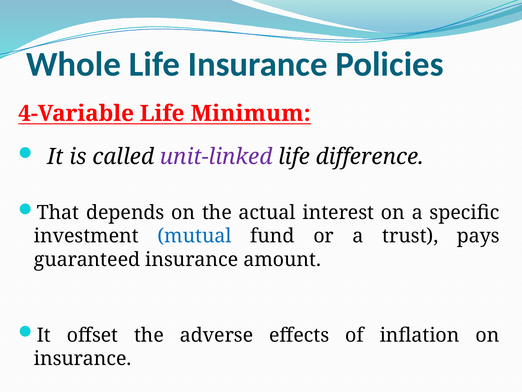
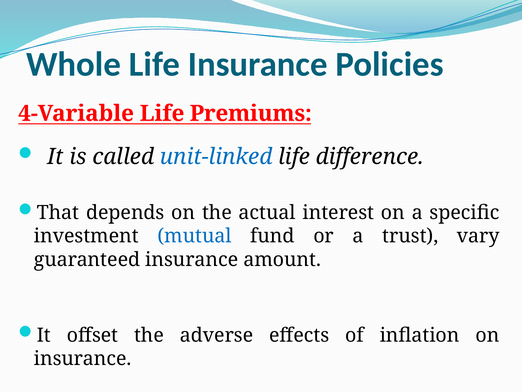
Minimum: Minimum -> Premiums
unit-linked colour: purple -> blue
pays: pays -> vary
